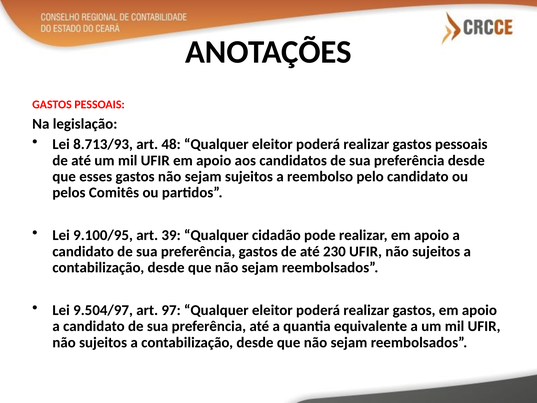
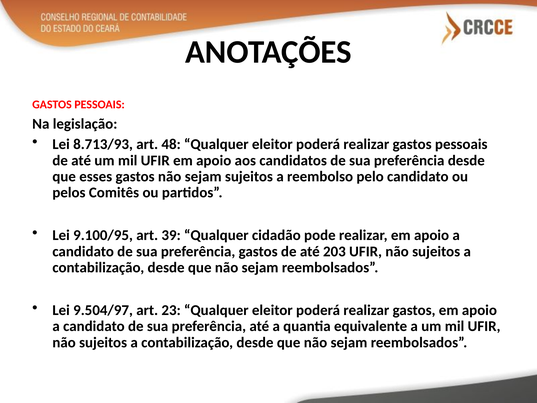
230: 230 -> 203
97: 97 -> 23
